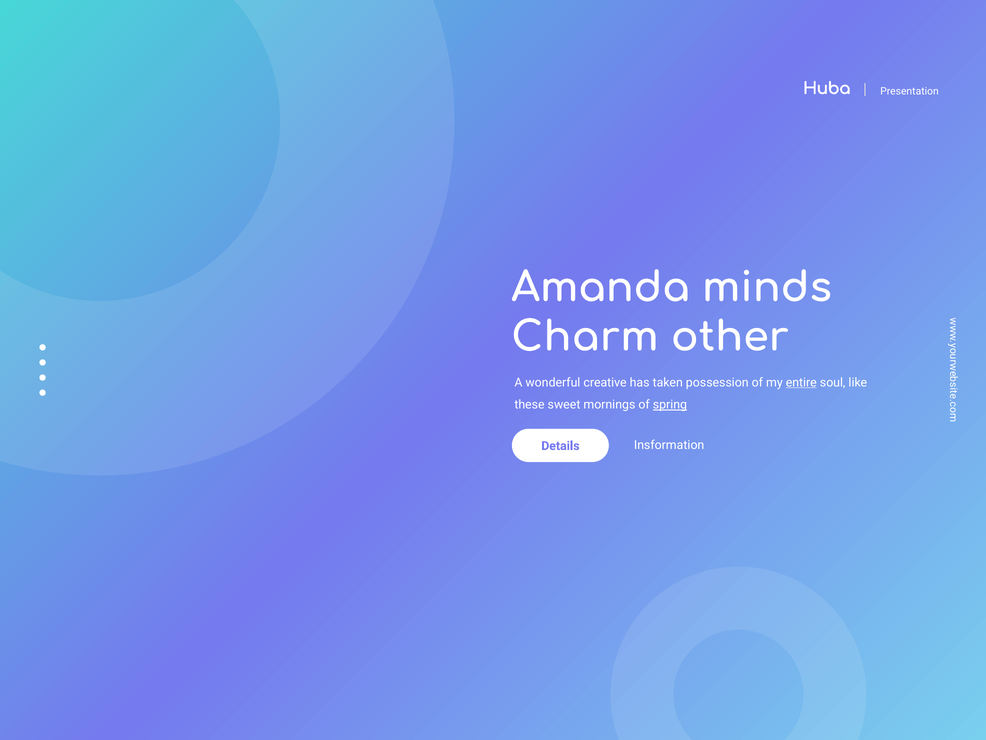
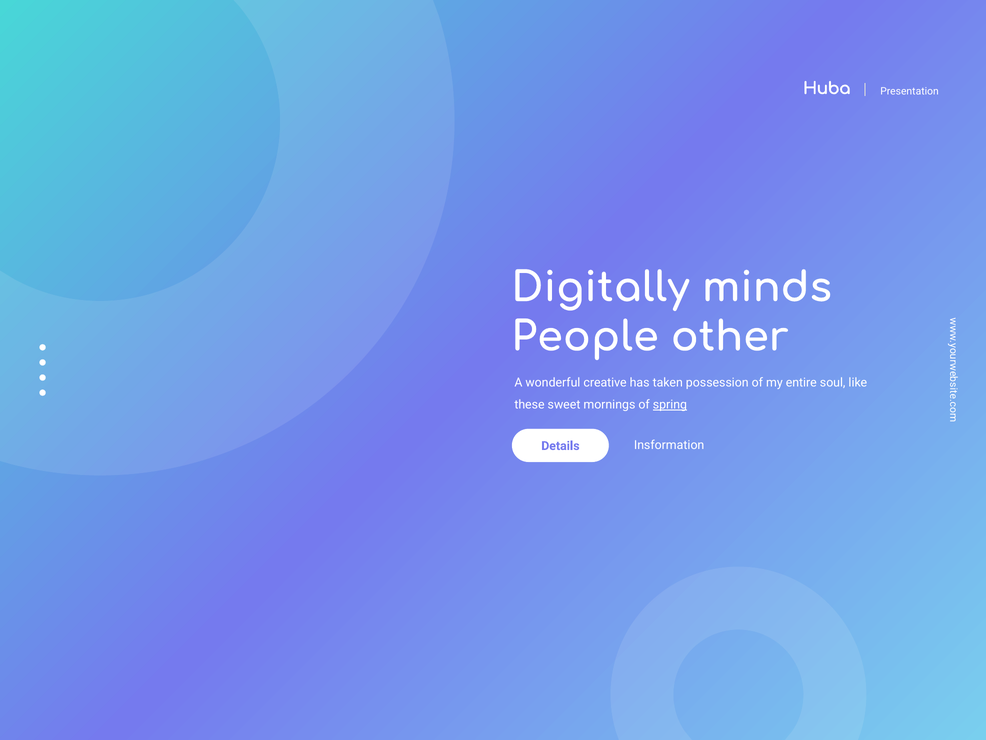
Amanda: Amanda -> Digitally
Charm: Charm -> People
entire underline: present -> none
